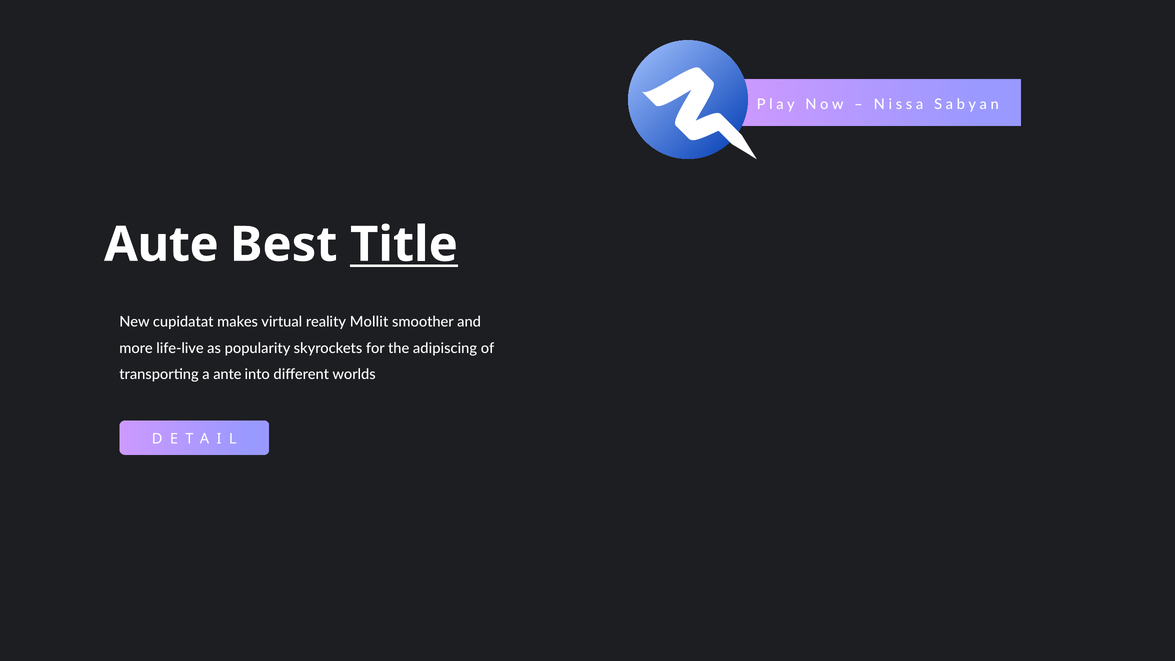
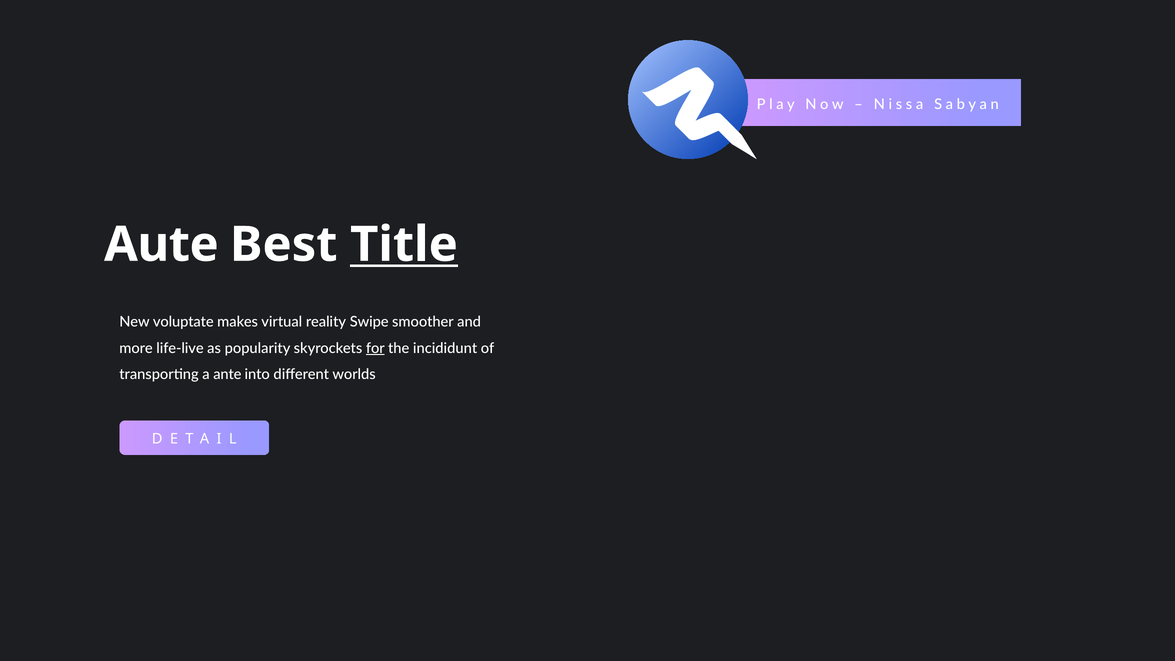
cupidatat: cupidatat -> voluptate
Mollit: Mollit -> Swipe
for underline: none -> present
adipiscing: adipiscing -> incididunt
